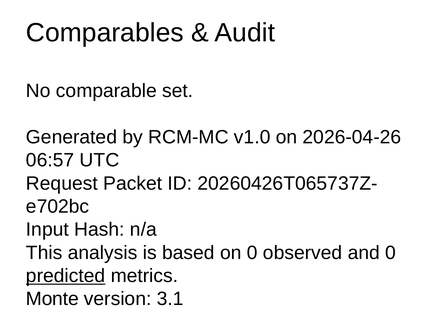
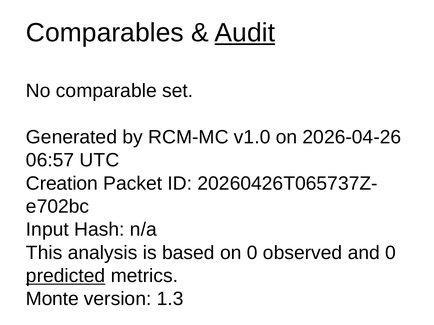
Audit underline: none -> present
Request: Request -> Creation
3.1: 3.1 -> 1.3
